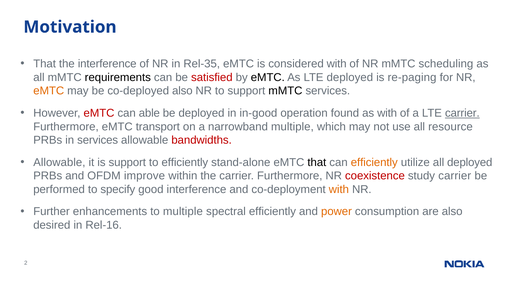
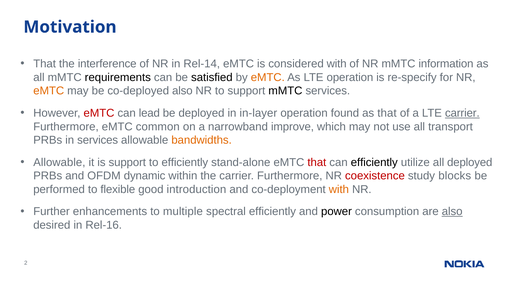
Rel-35: Rel-35 -> Rel-14
scheduling: scheduling -> information
satisfied colour: red -> black
eMTC at (268, 77) colour: black -> orange
LTE deployed: deployed -> operation
re-paging: re-paging -> re-specify
able: able -> lead
in-good: in-good -> in-layer
as with: with -> that
transport: transport -> common
narrowband multiple: multiple -> improve
resource: resource -> transport
bandwidths colour: red -> orange
that at (317, 163) colour: black -> red
efficiently at (374, 163) colour: orange -> black
improve: improve -> dynamic
study carrier: carrier -> blocks
specify: specify -> flexible
good interference: interference -> introduction
power colour: orange -> black
also at (452, 212) underline: none -> present
